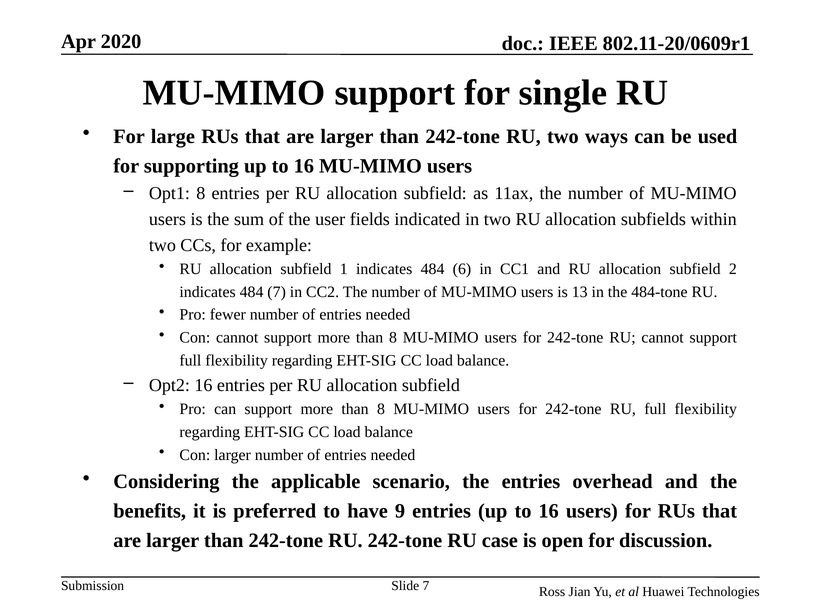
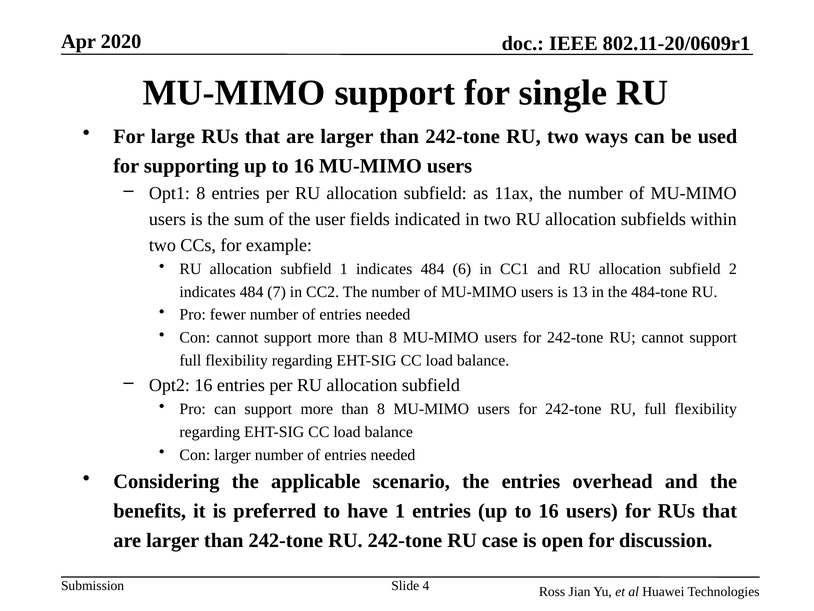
have 9: 9 -> 1
Slide 7: 7 -> 4
